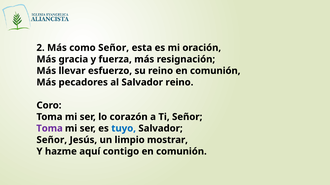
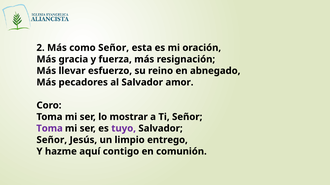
reino en comunión: comunión -> abnegado
Salvador reino: reino -> amor
corazón: corazón -> mostrar
tuyo colour: blue -> purple
mostrar: mostrar -> entrego
